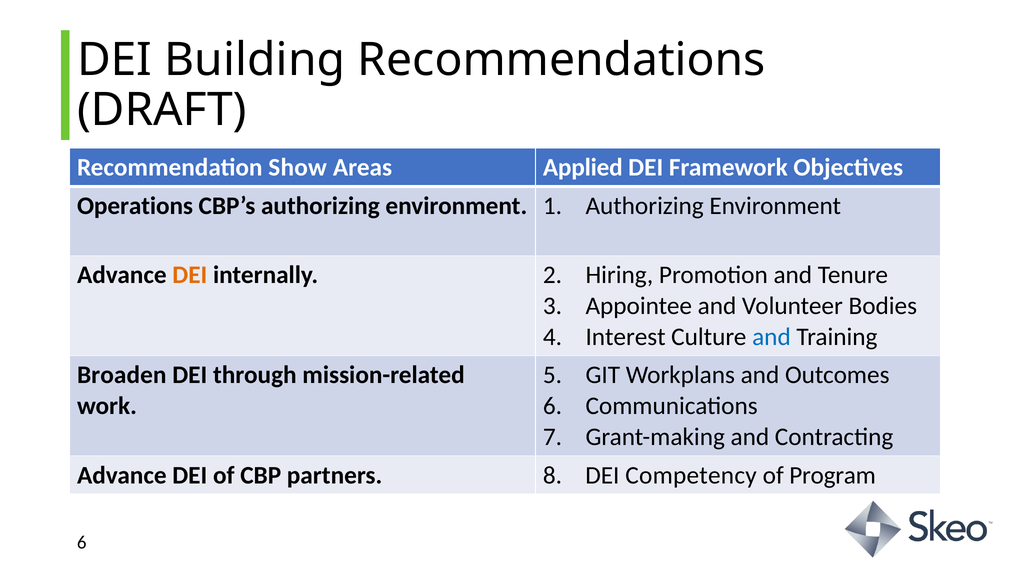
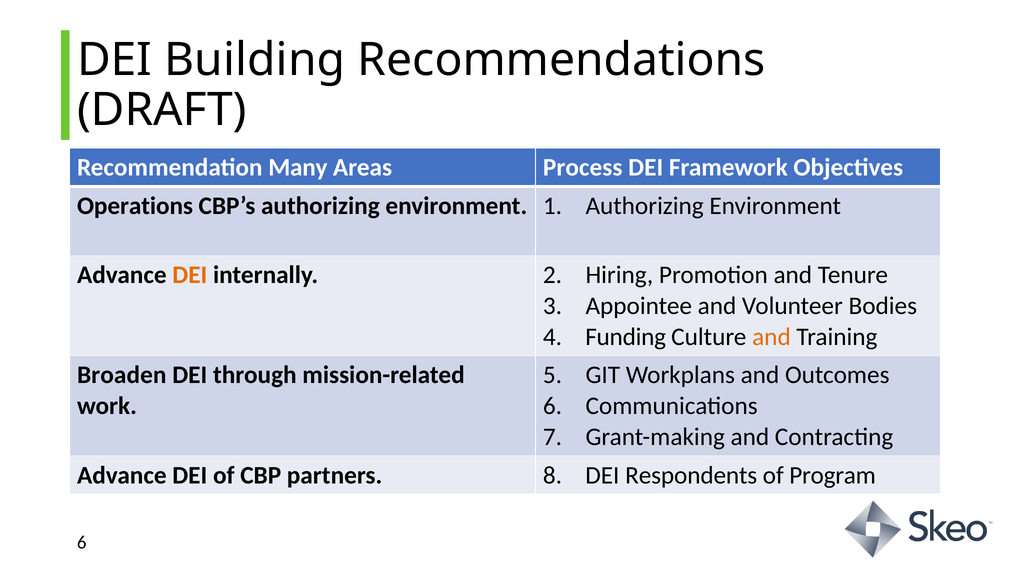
Show: Show -> Many
Applied: Applied -> Process
Interest: Interest -> Funding
and at (771, 337) colour: blue -> orange
Competency: Competency -> Respondents
